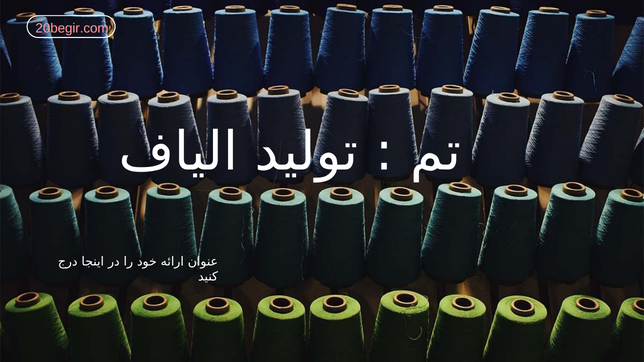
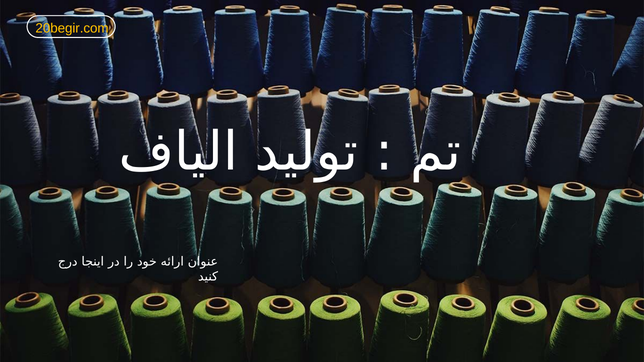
20begir.com colour: pink -> yellow
